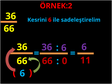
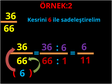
0: 0 -> 1
